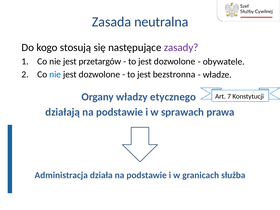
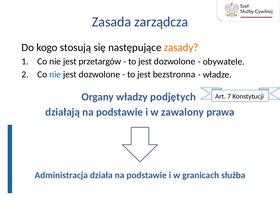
neutralna: neutralna -> zarządcza
zasady colour: purple -> orange
etycznego: etycznego -> podjętych
sprawach: sprawach -> zawalony
